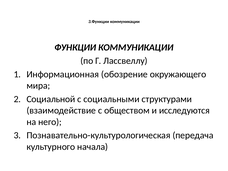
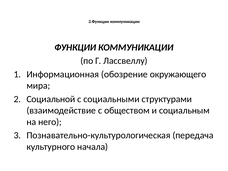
исследуются: исследуются -> социальным
